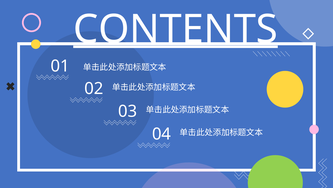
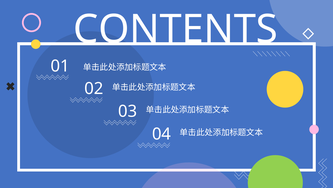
CONTENTS underline: present -> none
